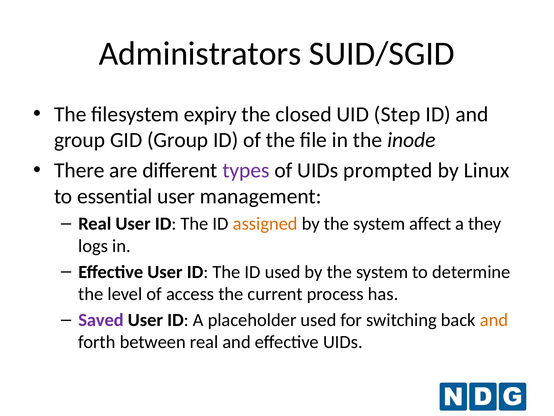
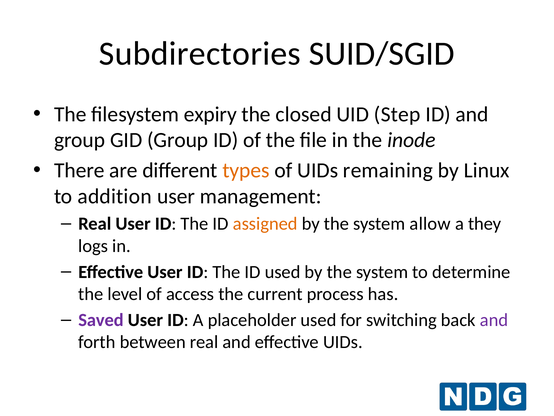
Administrators: Administrators -> Subdirectories
types colour: purple -> orange
prompted: prompted -> remaining
essential: essential -> addition
affect: affect -> allow
and at (494, 320) colour: orange -> purple
